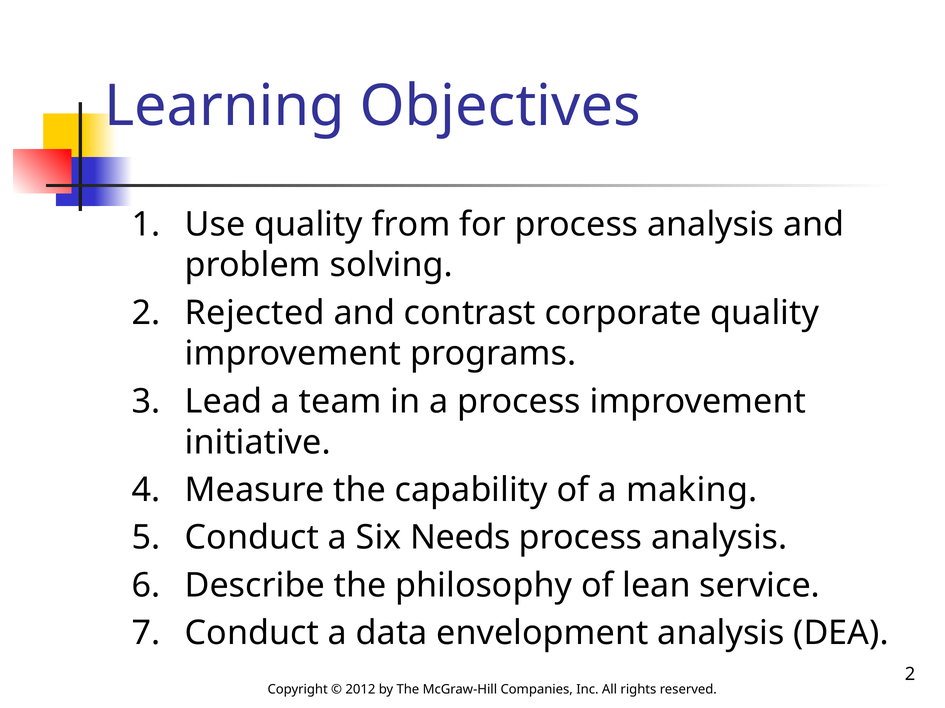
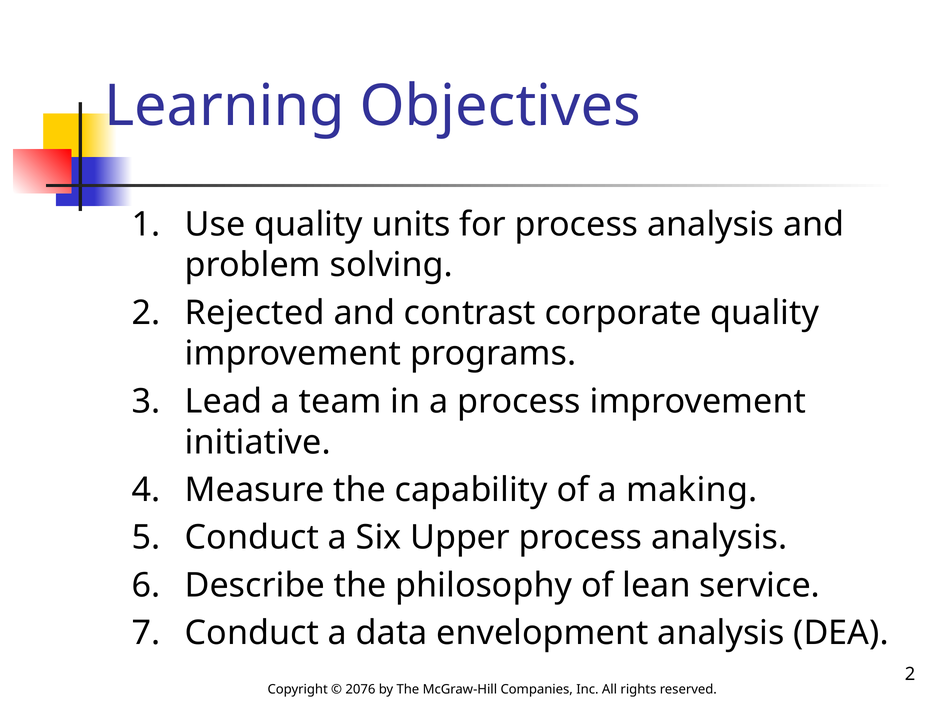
from: from -> units
Needs: Needs -> Upper
2012: 2012 -> 2076
